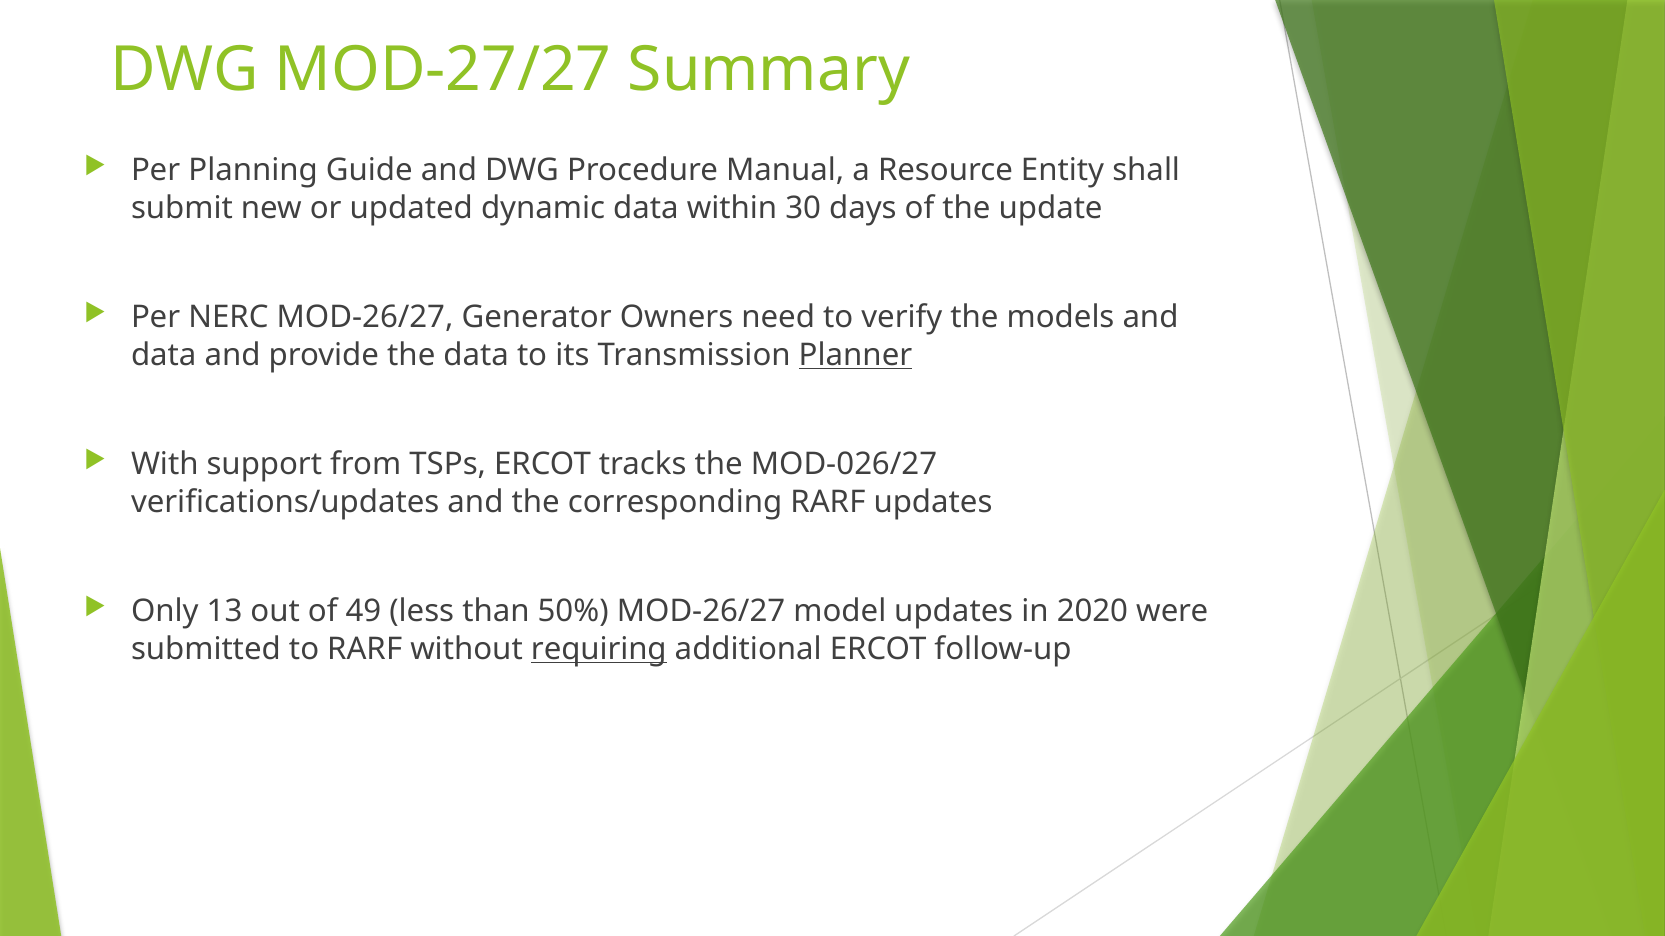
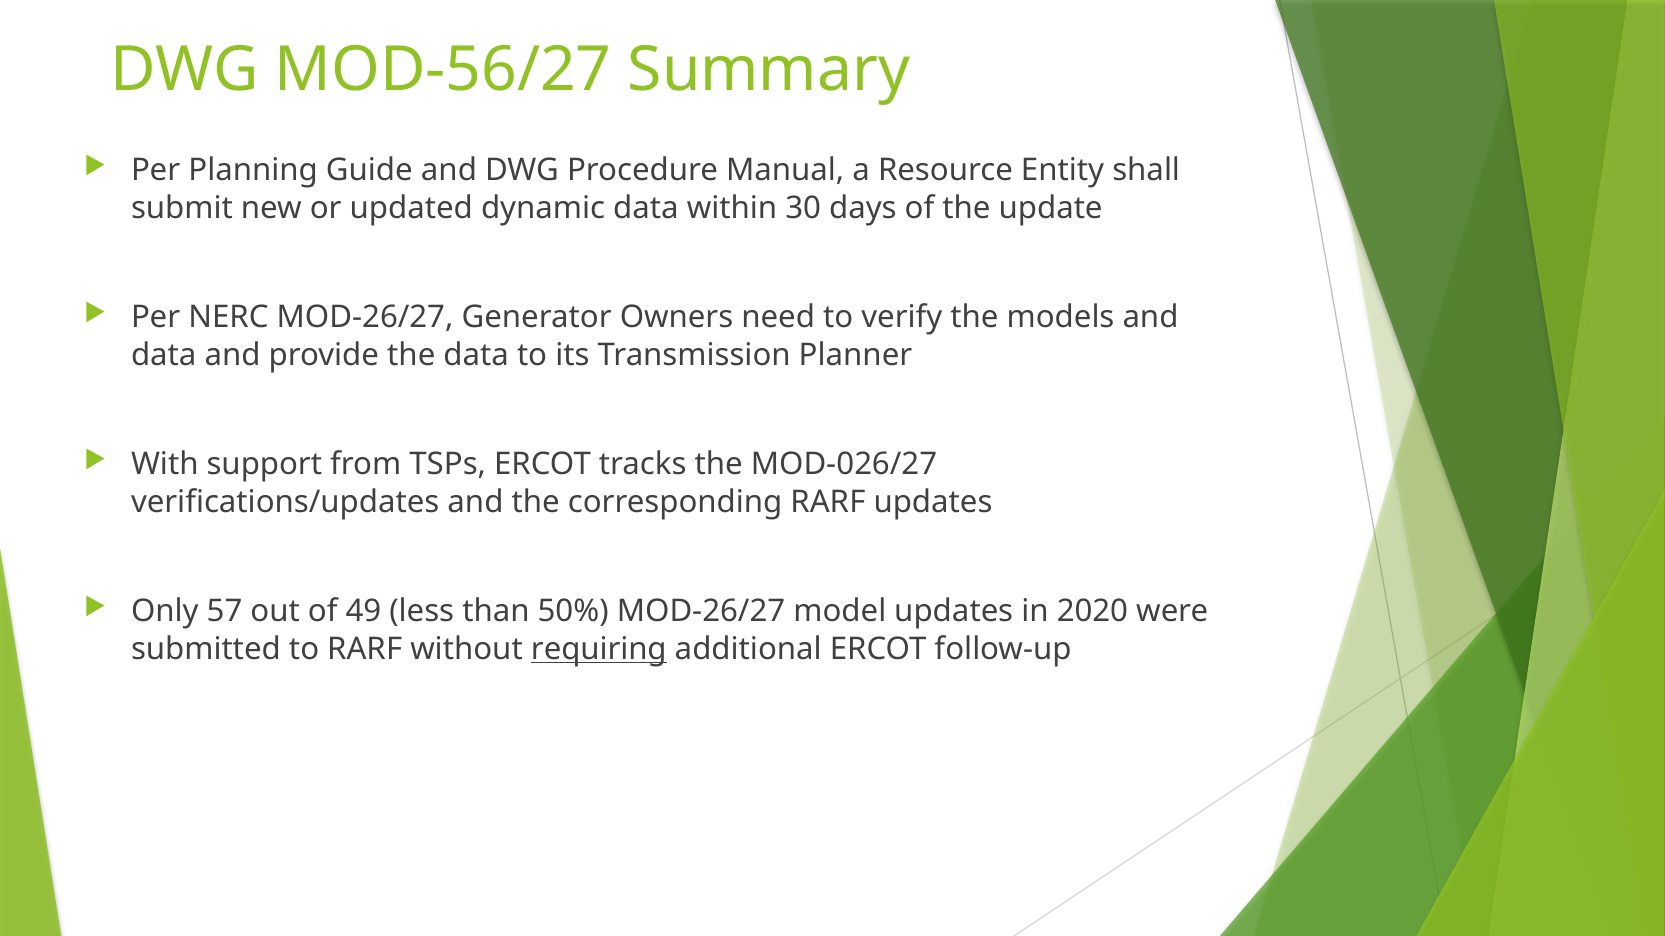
MOD-27/27: MOD-27/27 -> MOD-56/27
Planner underline: present -> none
13: 13 -> 57
